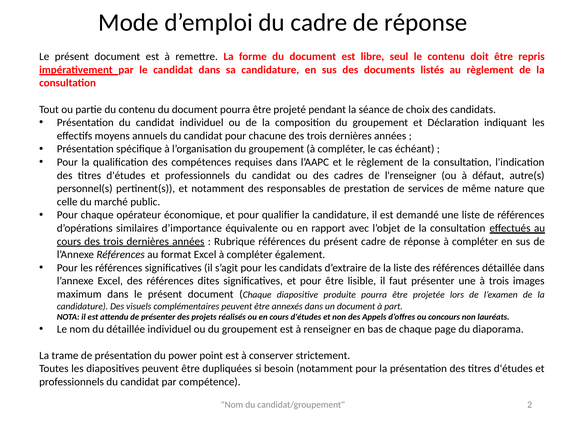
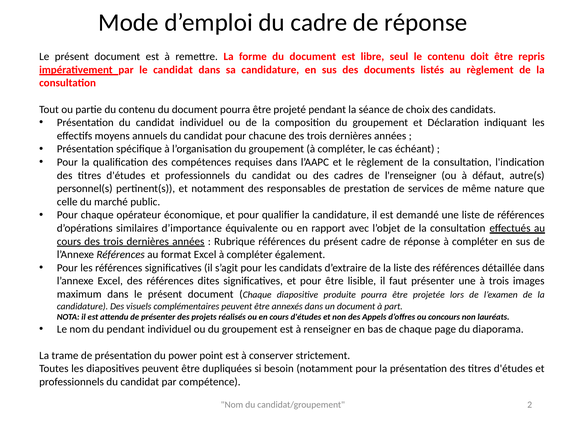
du détaillée: détaillée -> pendant
